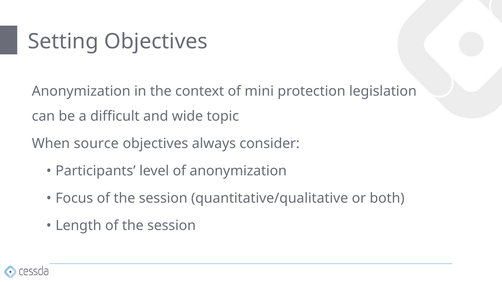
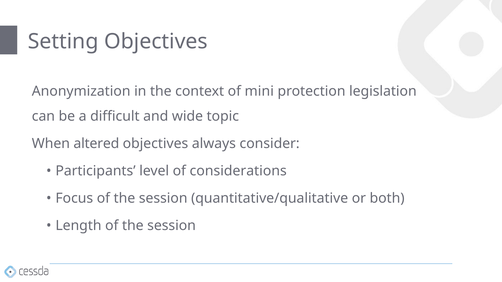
source: source -> altered
of anonymization: anonymization -> considerations
